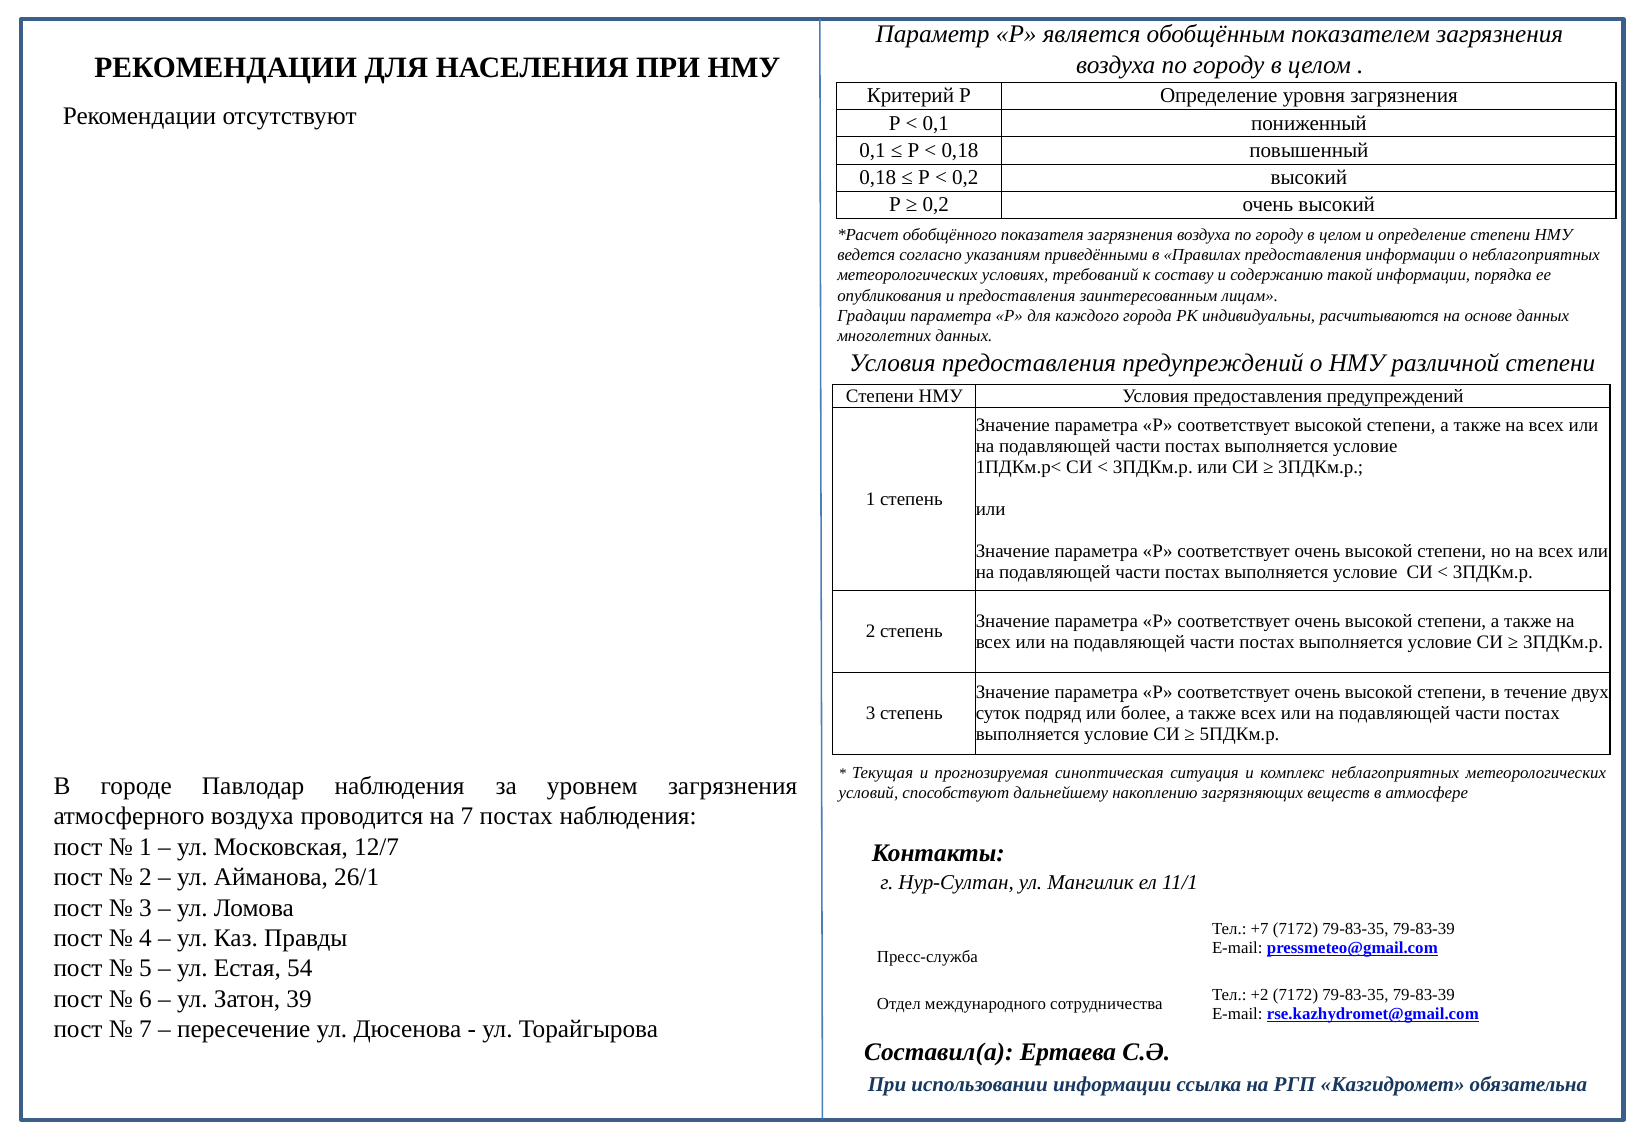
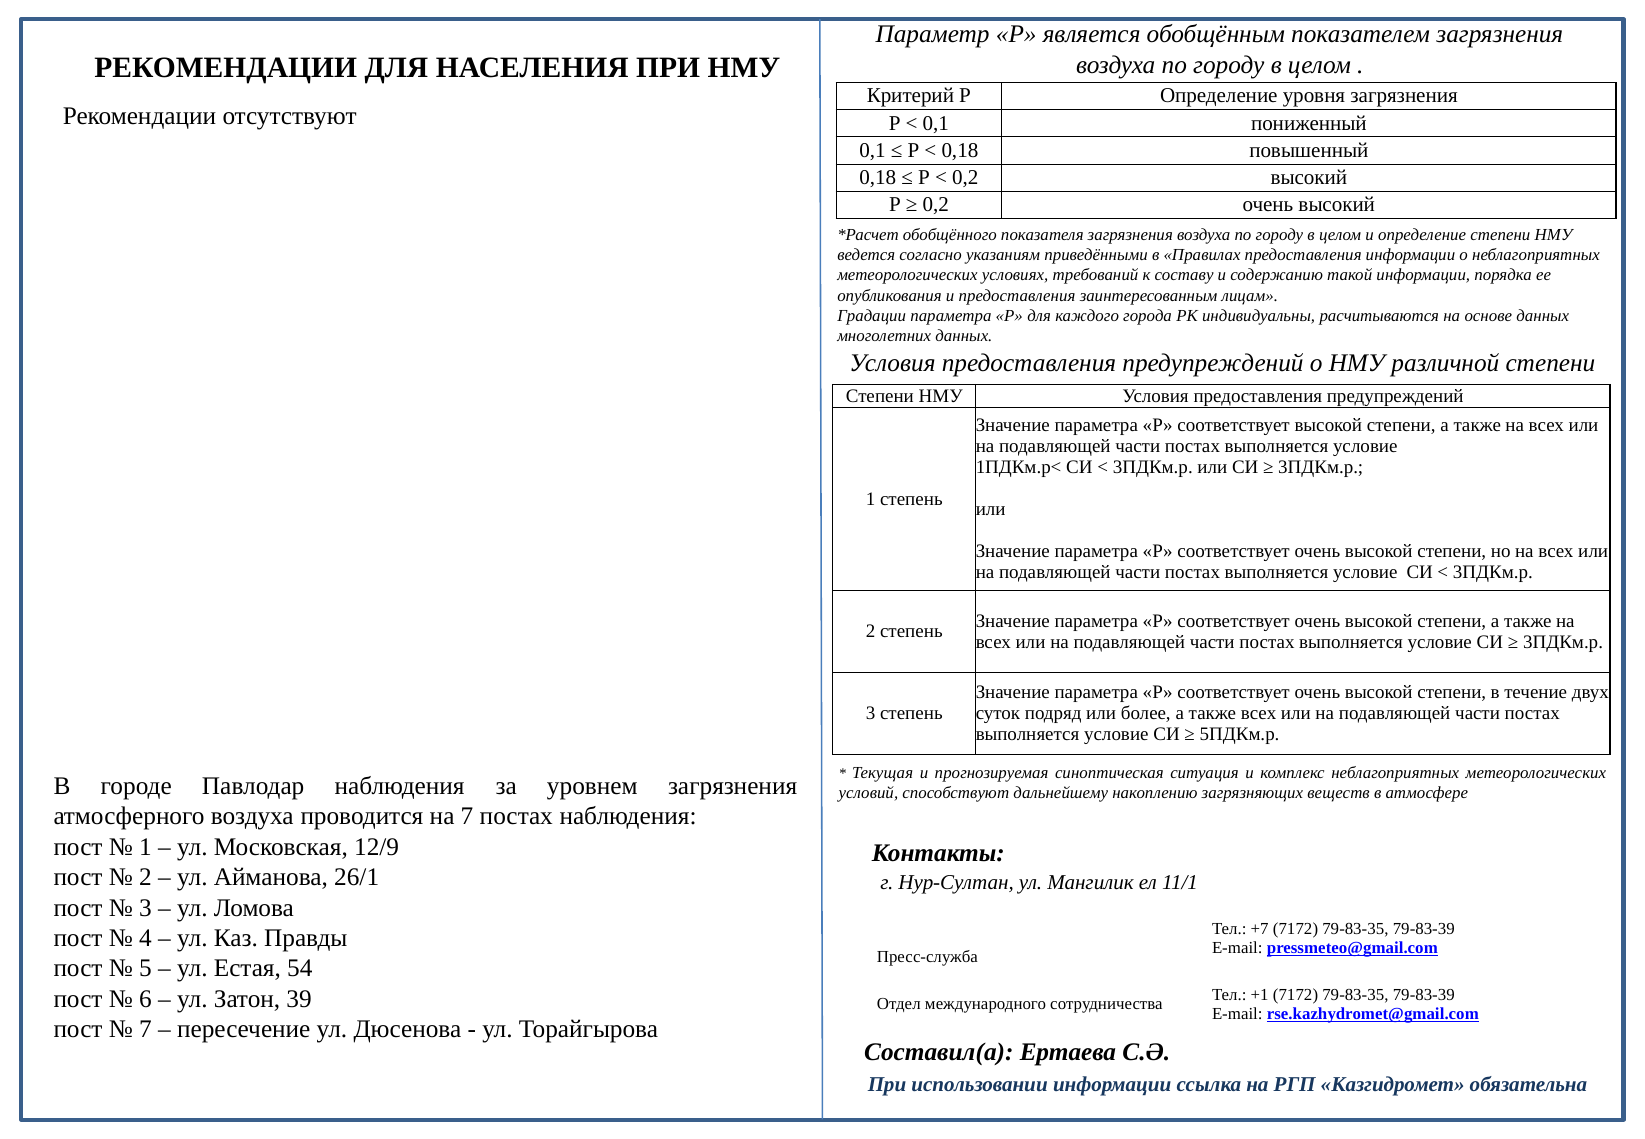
12/7: 12/7 -> 12/9
+2: +2 -> +1
